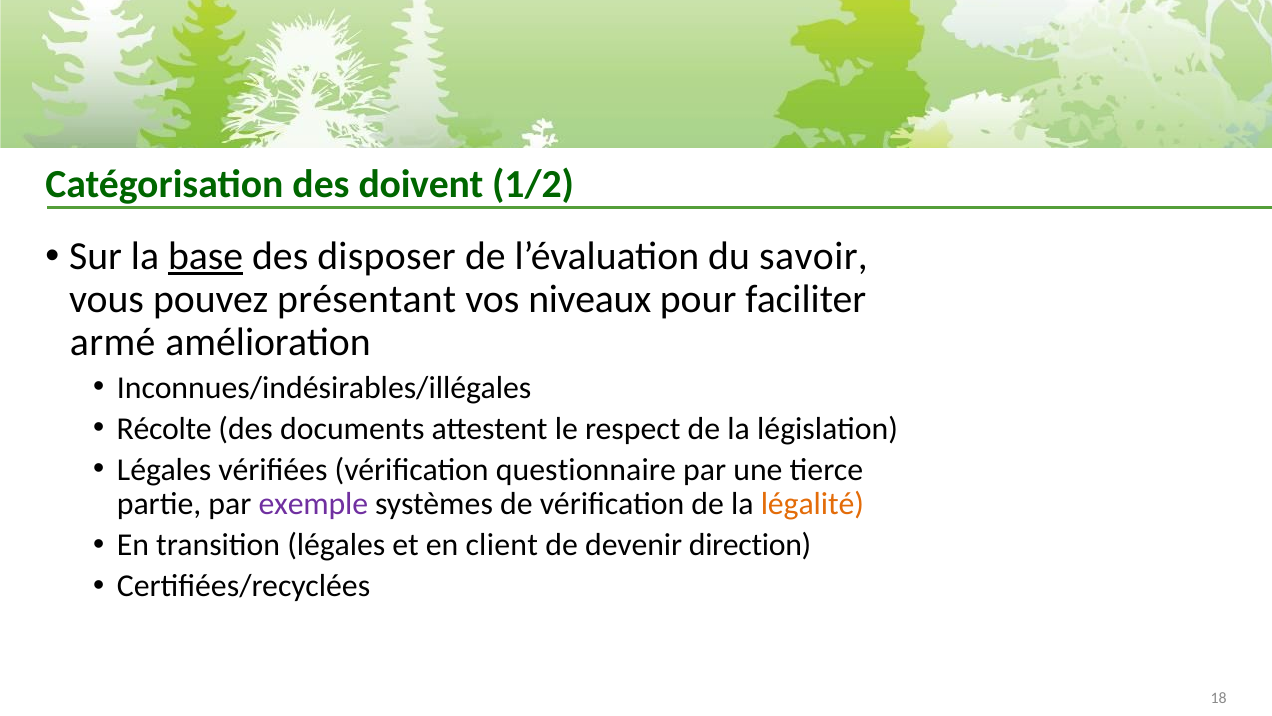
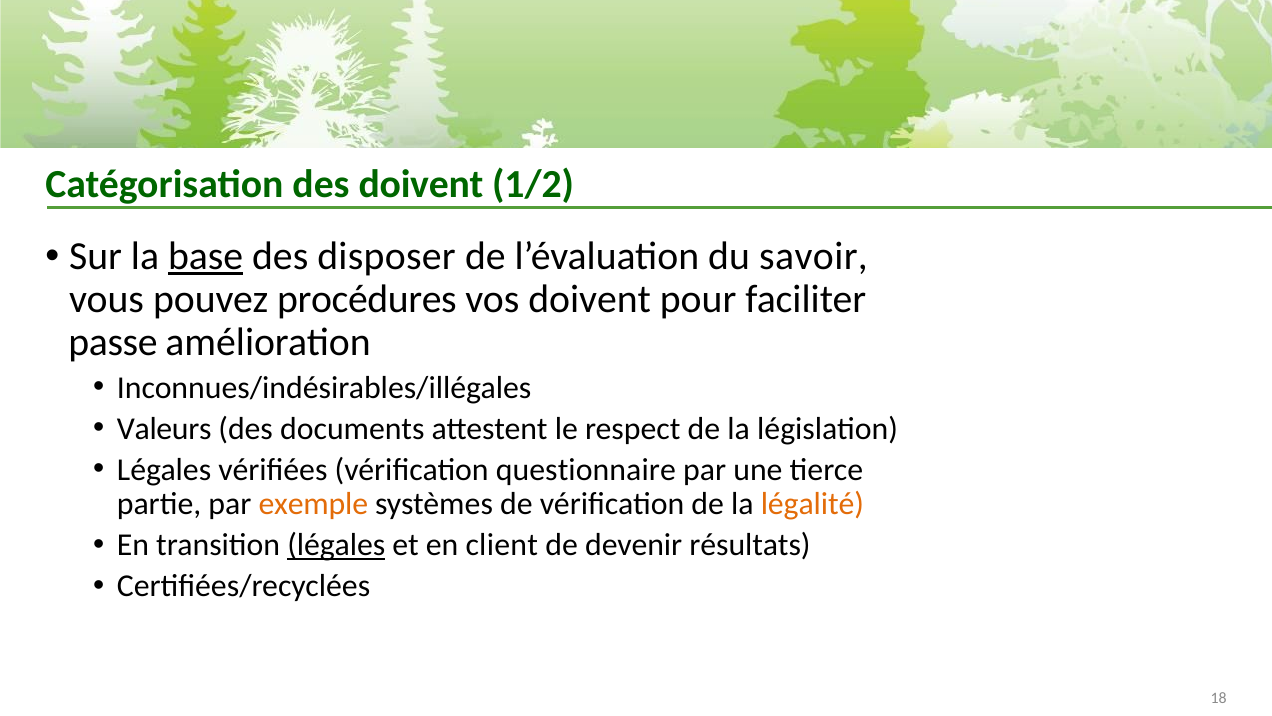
présentant: présentant -> procédures
vos niveaux: niveaux -> doivent
armé: armé -> passe
Récolte: Récolte -> Valeurs
exemple colour: purple -> orange
légales at (336, 545) underline: none -> present
direction: direction -> résultats
